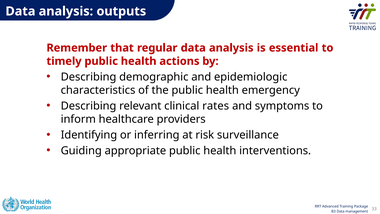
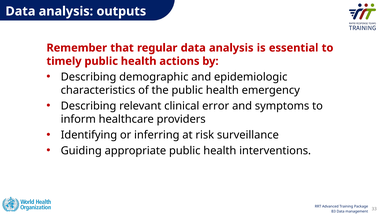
rates: rates -> error
